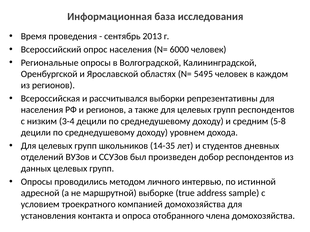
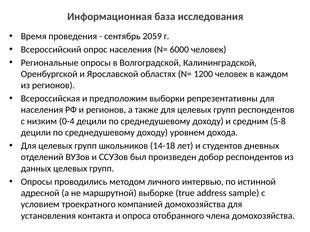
2013: 2013 -> 2059
5495: 5495 -> 1200
рассчитывался: рассчитывался -> предположим
3-4: 3-4 -> 0-4
14-35: 14-35 -> 14-18
